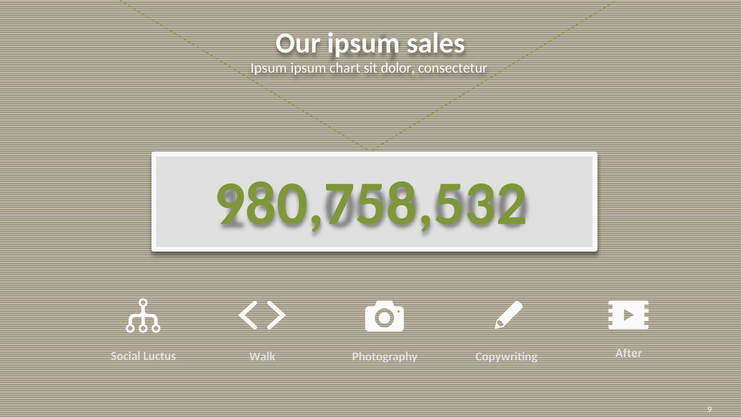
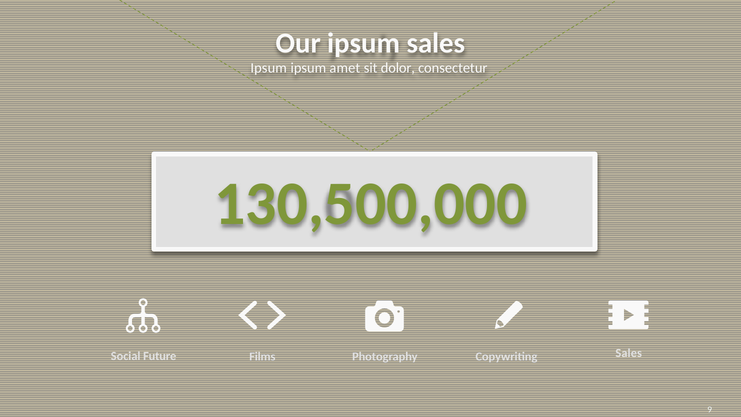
chart: chart -> amet
980,758,532: 980,758,532 -> 130,500,000
Luctus: Luctus -> Future
Walk: Walk -> Films
Copywriting After: After -> Sales
